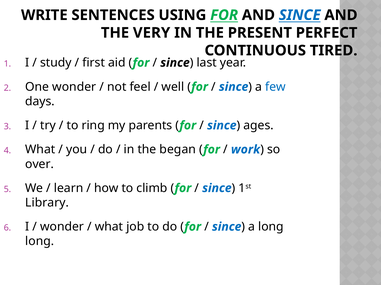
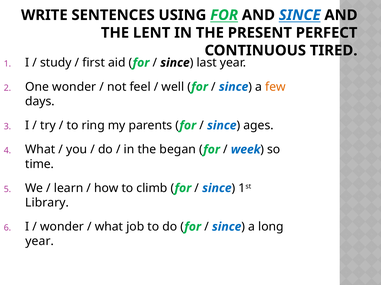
VERY: VERY -> LENT
few colour: blue -> orange
work: work -> week
over: over -> time
long at (40, 242): long -> year
